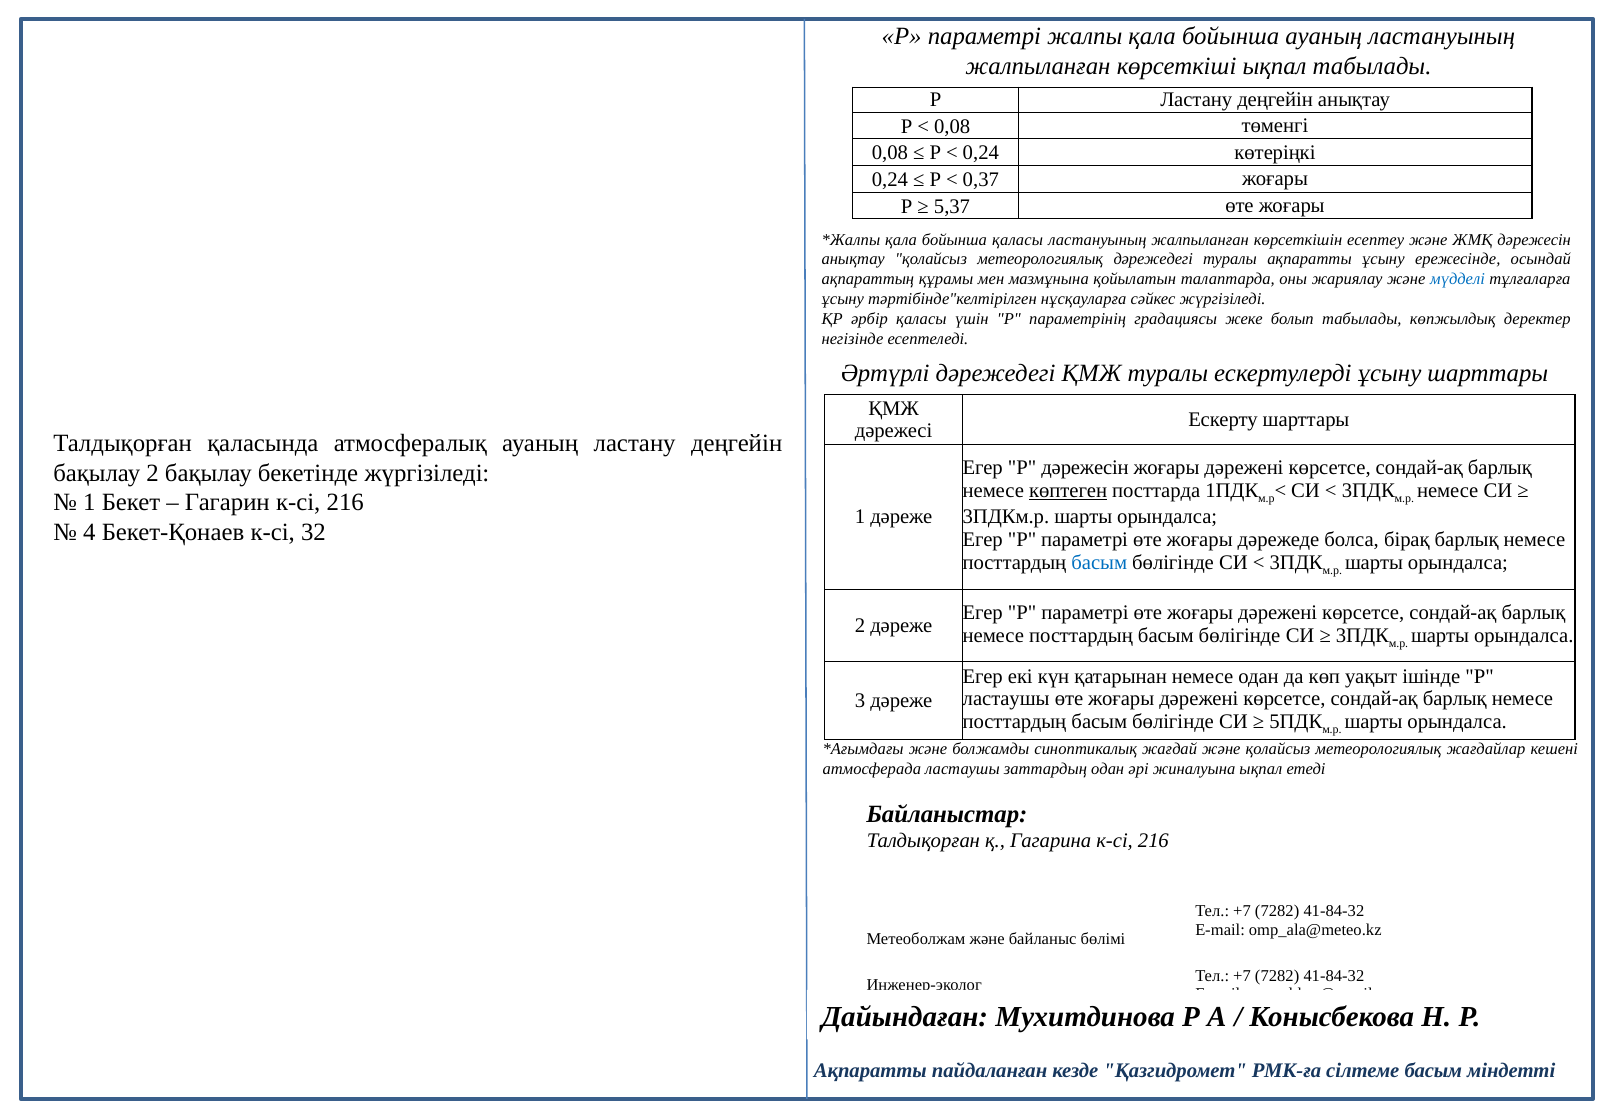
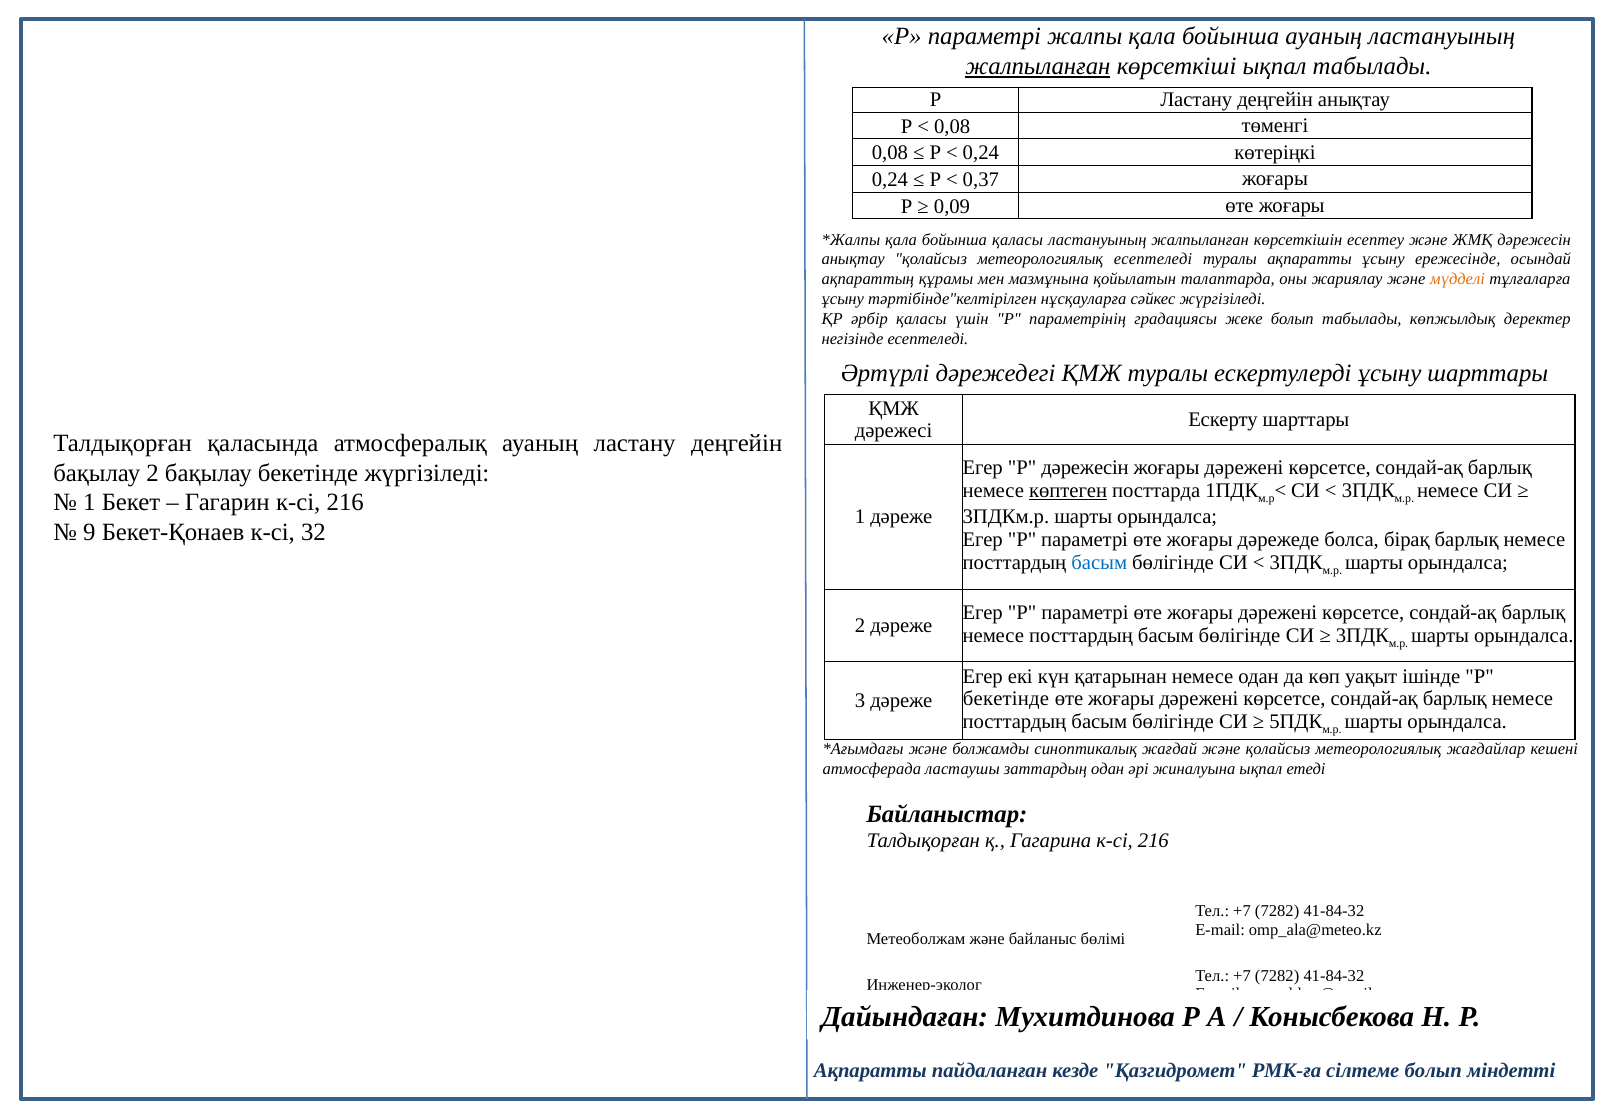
жалпыланған at (1038, 66) underline: none -> present
5,37: 5,37 -> 0,09
метеорологиялық дәрежедегі: дәрежедегі -> есептеледі
мүдделі colour: blue -> orange
4: 4 -> 9
ластаушы at (1006, 699): ластаушы -> бекетінде
сілтеме басым: басым -> болып
